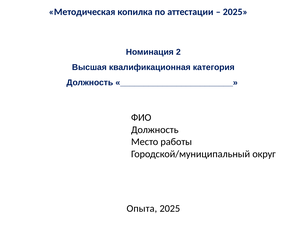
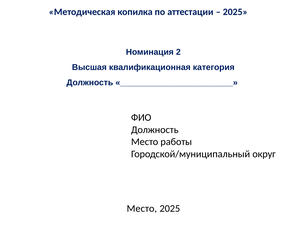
Опыта at (142, 208): Опыта -> Место
